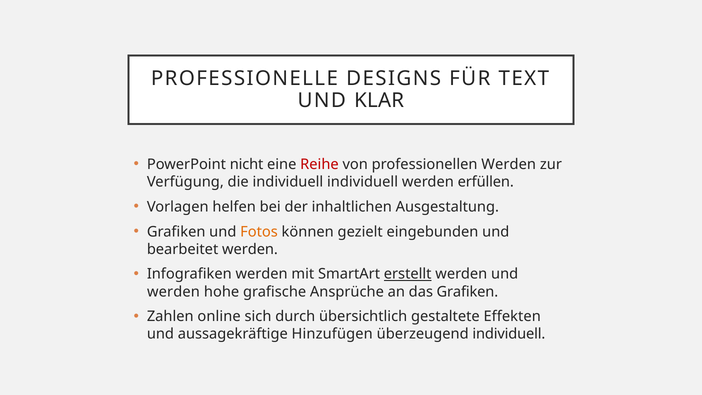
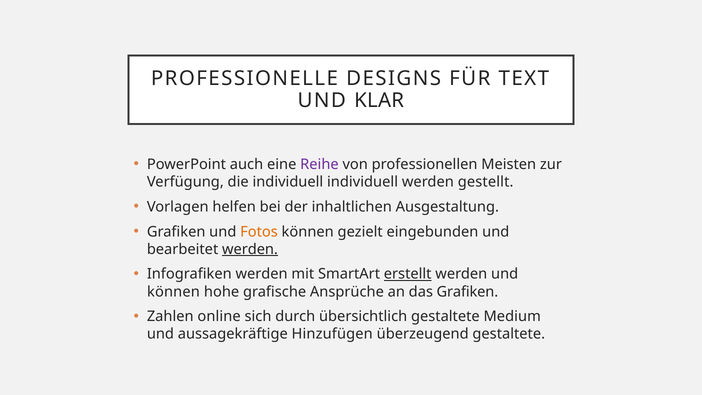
nicht: nicht -> auch
Reihe colour: red -> purple
professionellen Werden: Werden -> Meisten
erfüllen: erfüllen -> gestellt
werden at (250, 249) underline: none -> present
werden at (173, 292): werden -> können
Effekten: Effekten -> Medium
überzeugend individuell: individuell -> gestaltete
